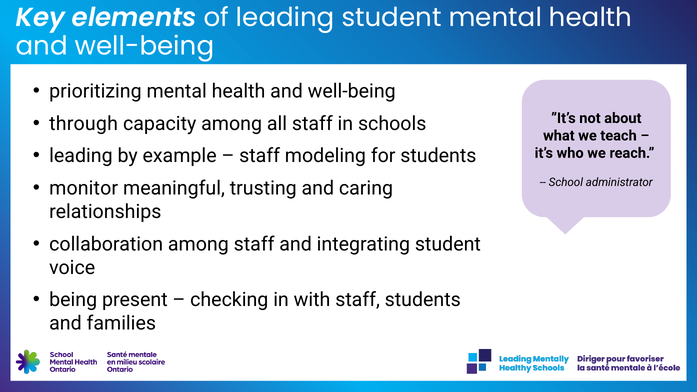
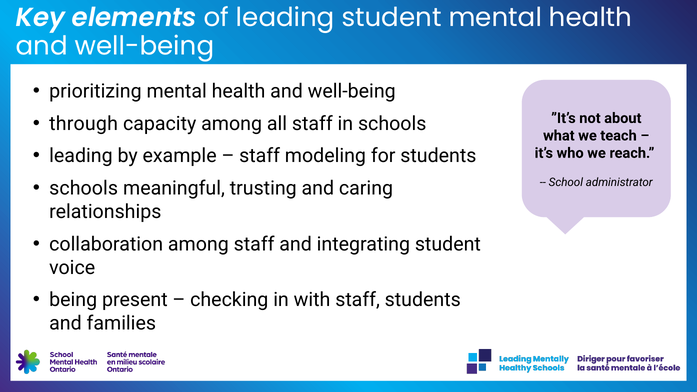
monitor at (84, 188): monitor -> schools
